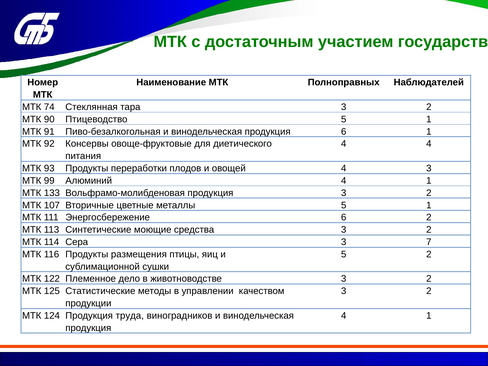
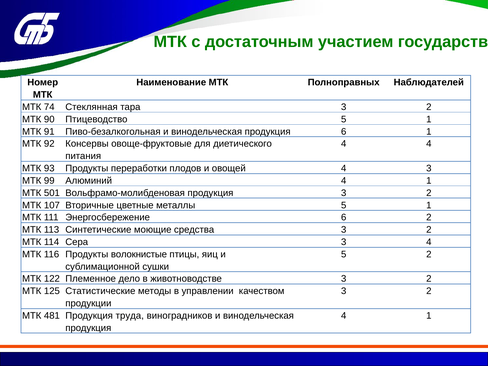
133: 133 -> 501
3 7: 7 -> 4
размещения: размещения -> волокнистые
124: 124 -> 481
